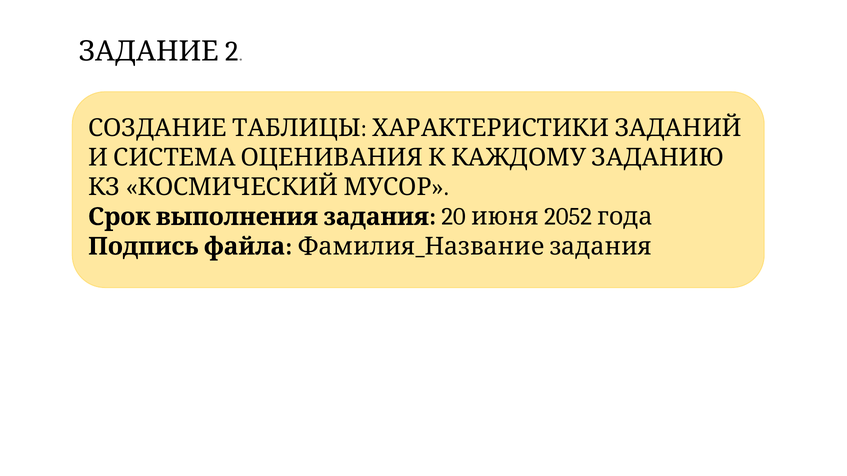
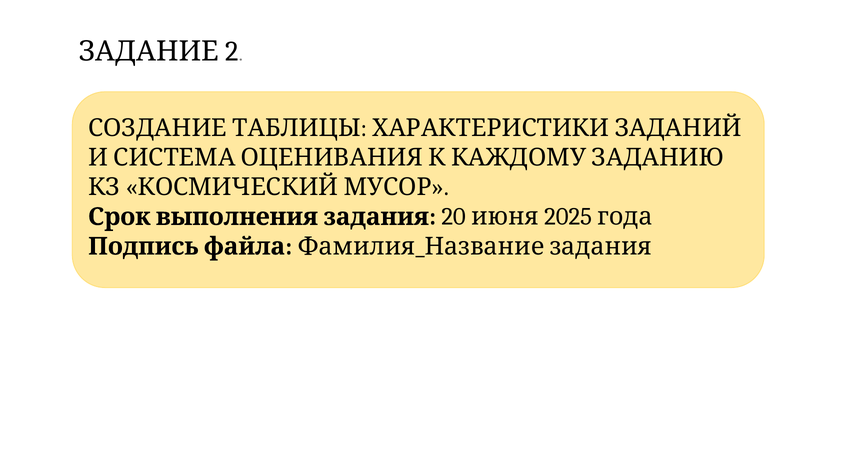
2052: 2052 -> 2025
